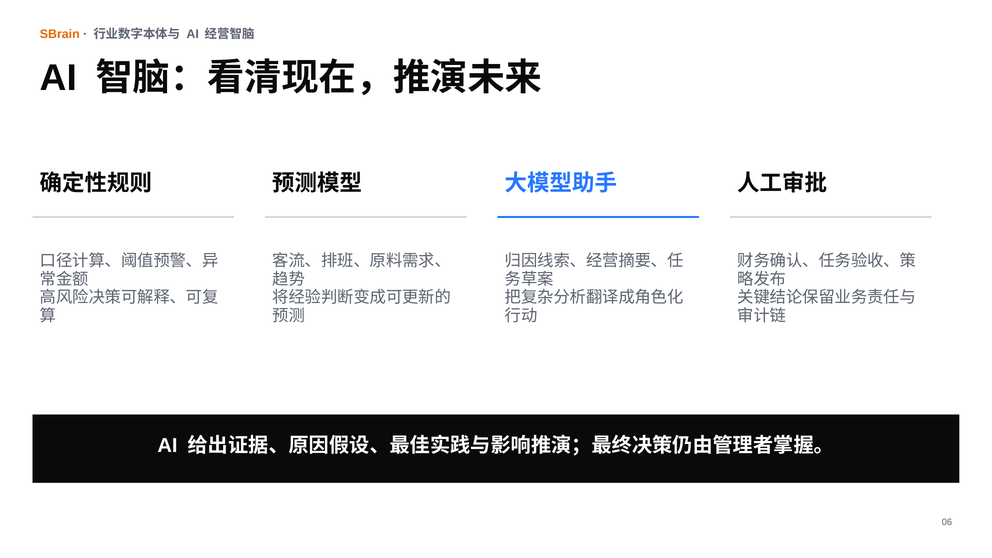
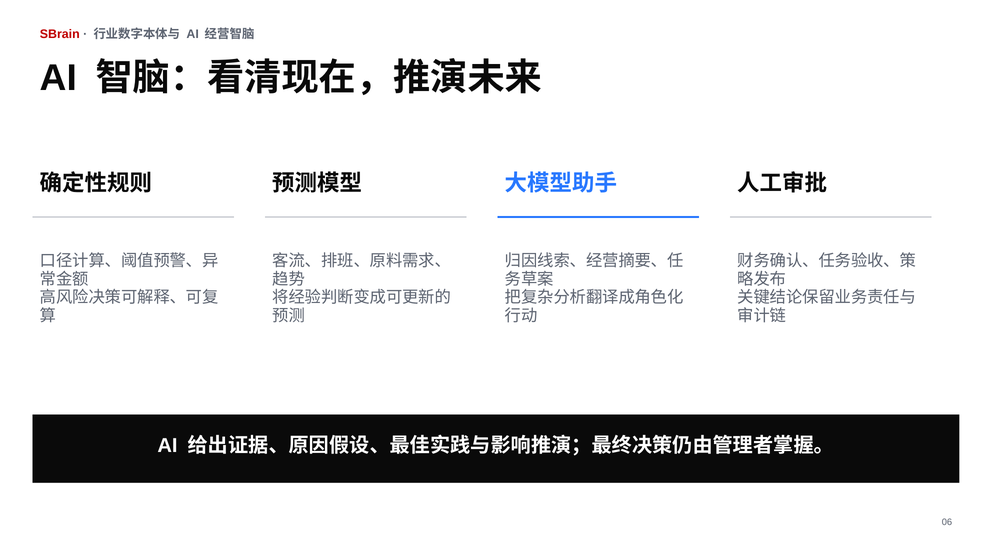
SBrain colour: orange -> red
